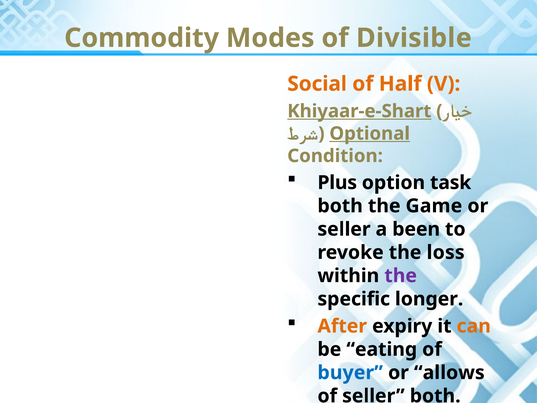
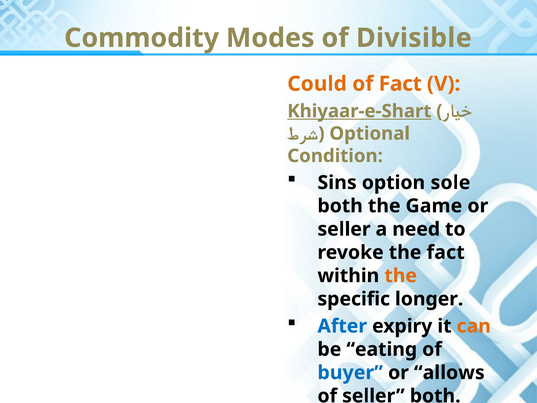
Social: Social -> Could
of Half: Half -> Fact
Optional underline: present -> none
Plus: Plus -> Sins
task: task -> sole
been: been -> need
the loss: loss -> fact
the at (401, 276) colour: purple -> orange
After colour: orange -> blue
